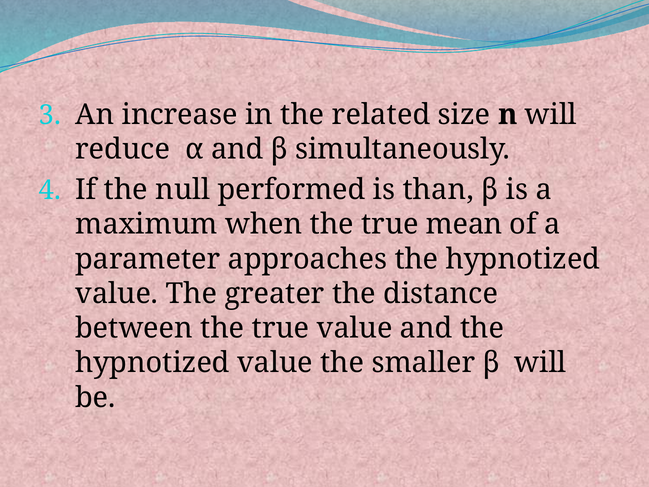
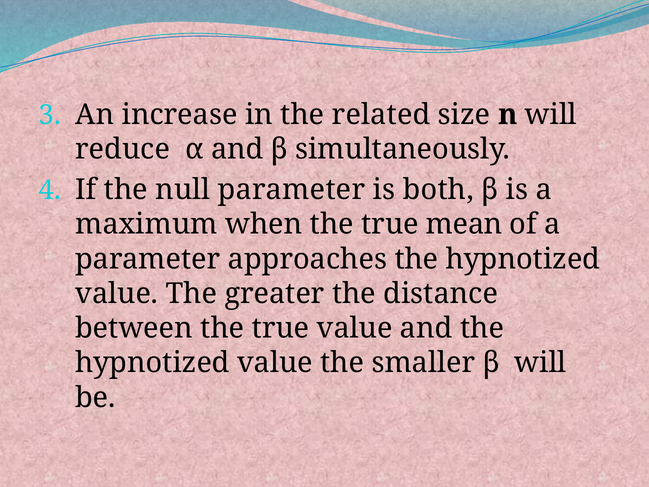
null performed: performed -> parameter
than: than -> both
